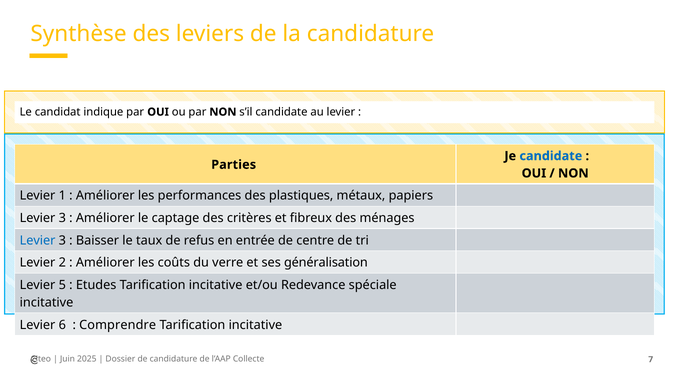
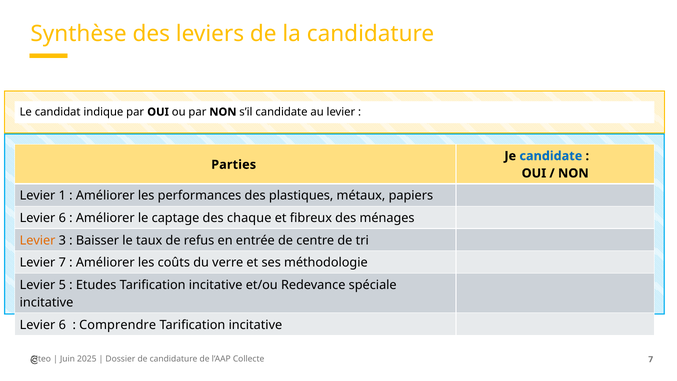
3 at (62, 218): 3 -> 6
critères: critères -> chaque
Levier at (38, 240) colour: blue -> orange
Levier 2: 2 -> 7
généralisation: généralisation -> méthodologie
